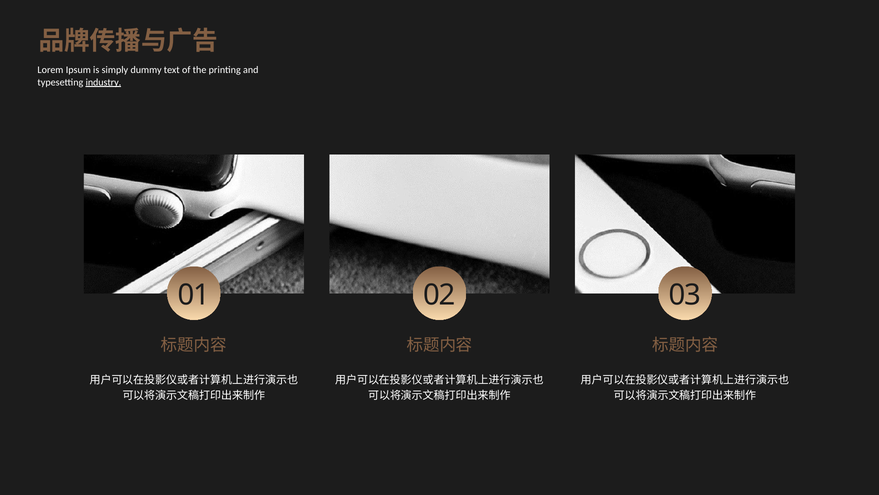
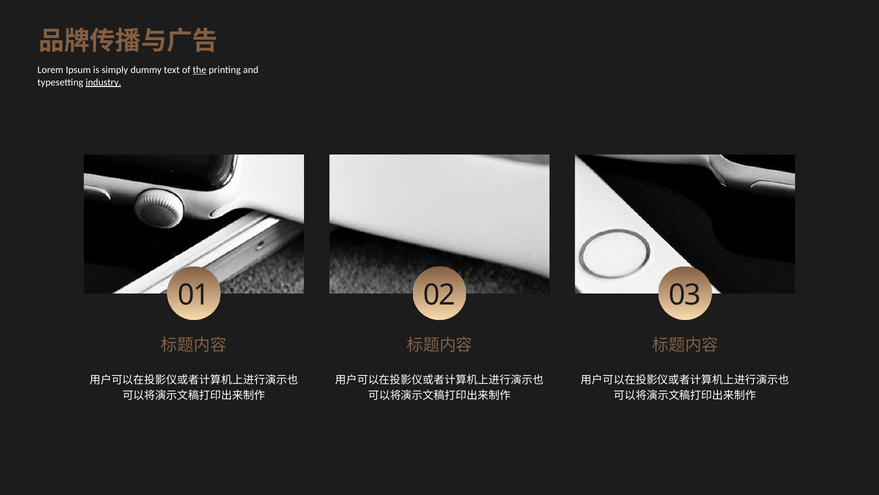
the underline: none -> present
